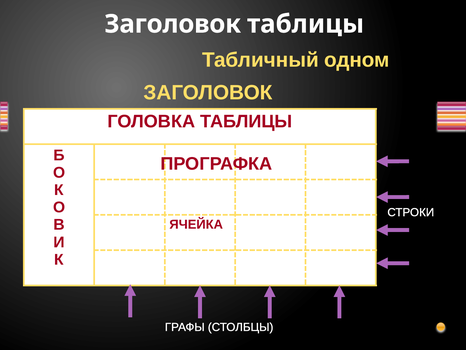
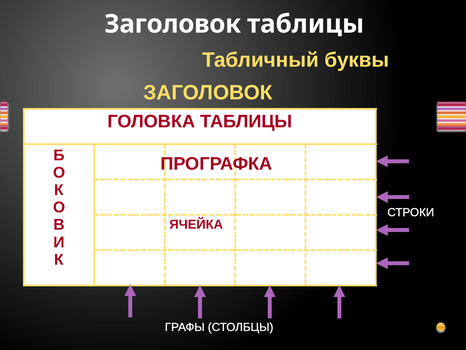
одном: одном -> буквы
